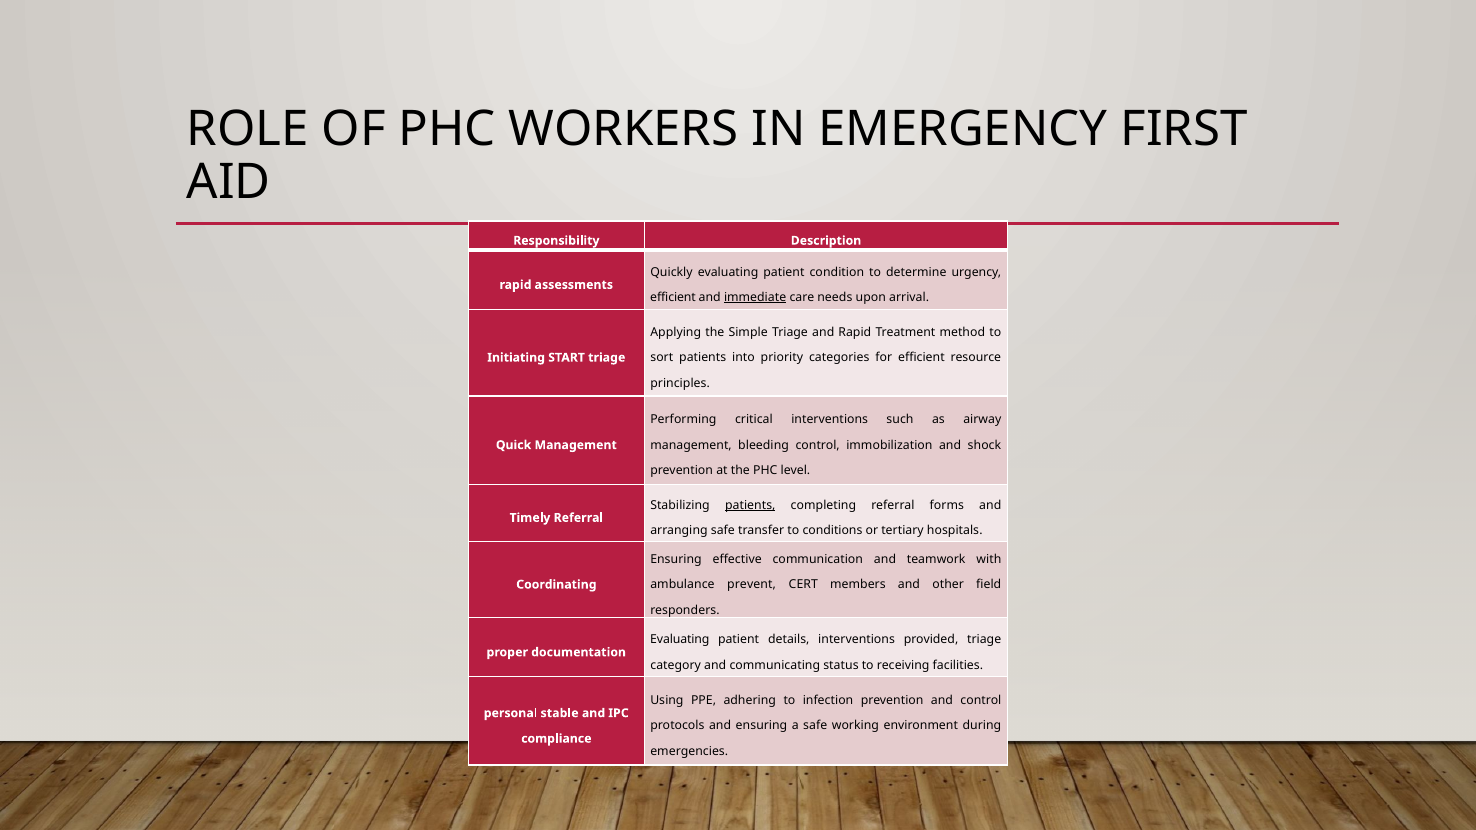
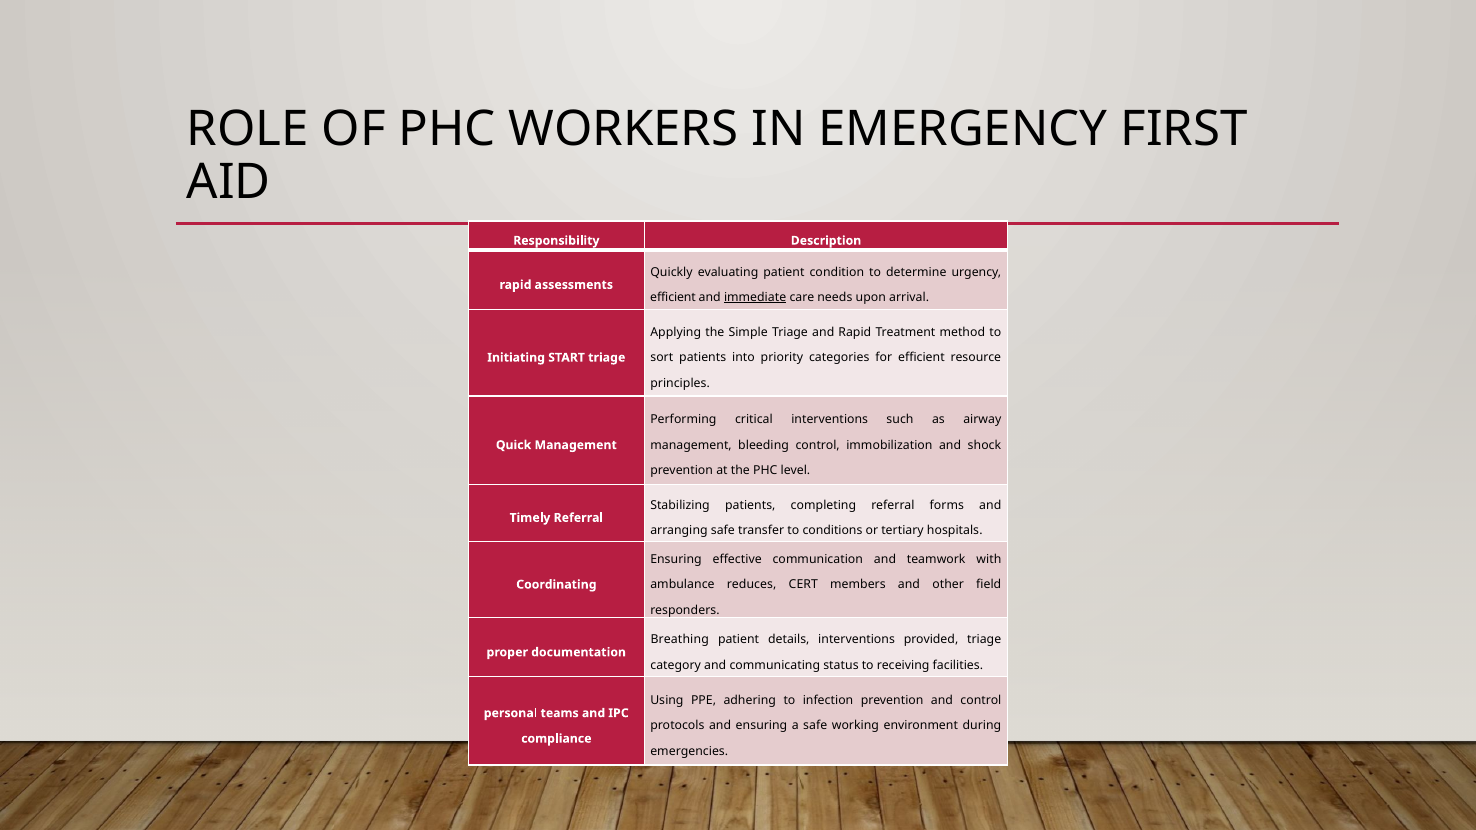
patients at (750, 505) underline: present -> none
prevent: prevent -> reduces
Evaluating at (680, 640): Evaluating -> Breathing
stable: stable -> teams
